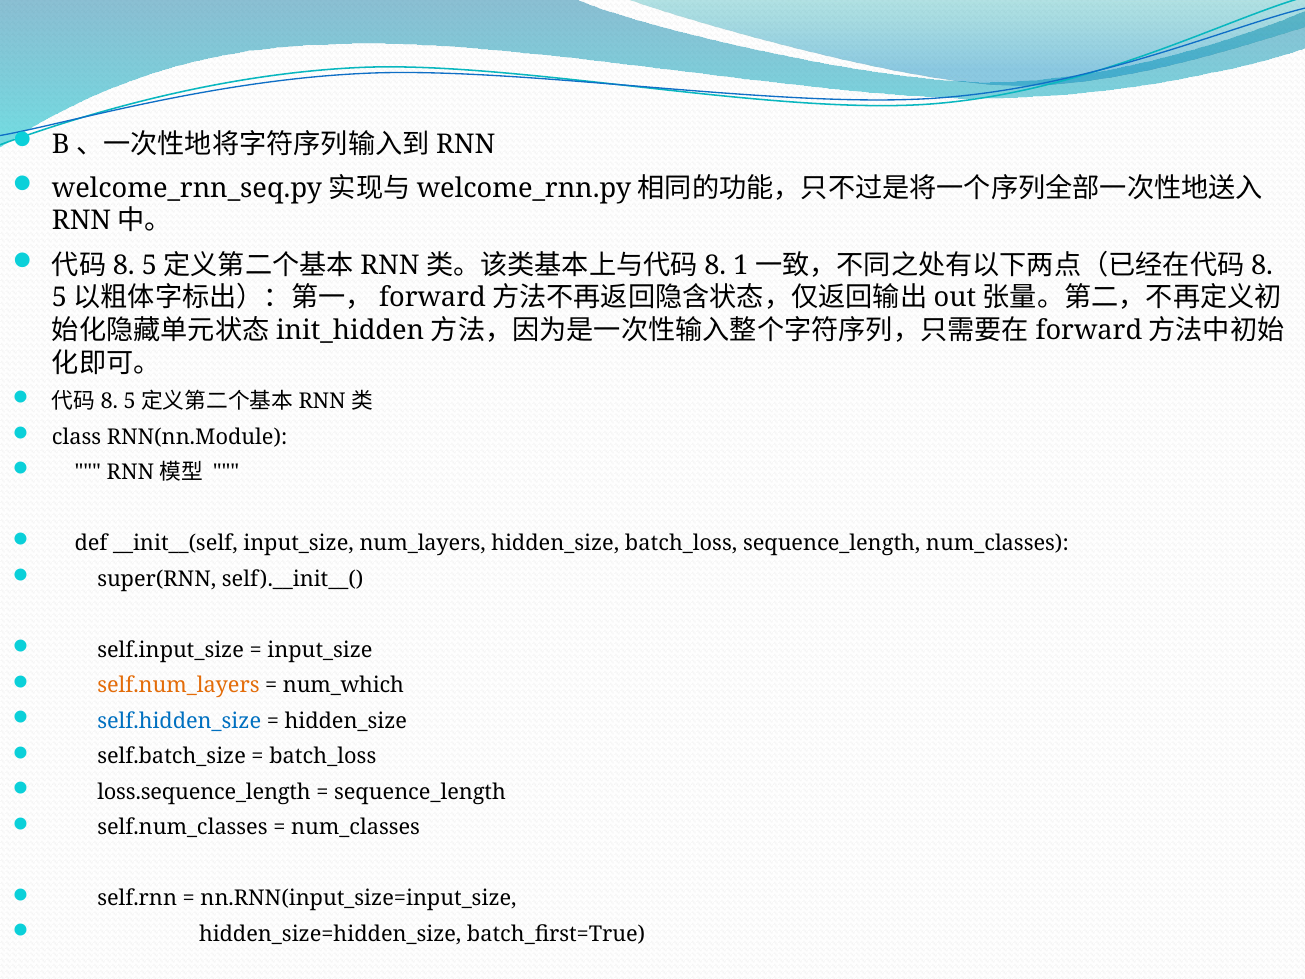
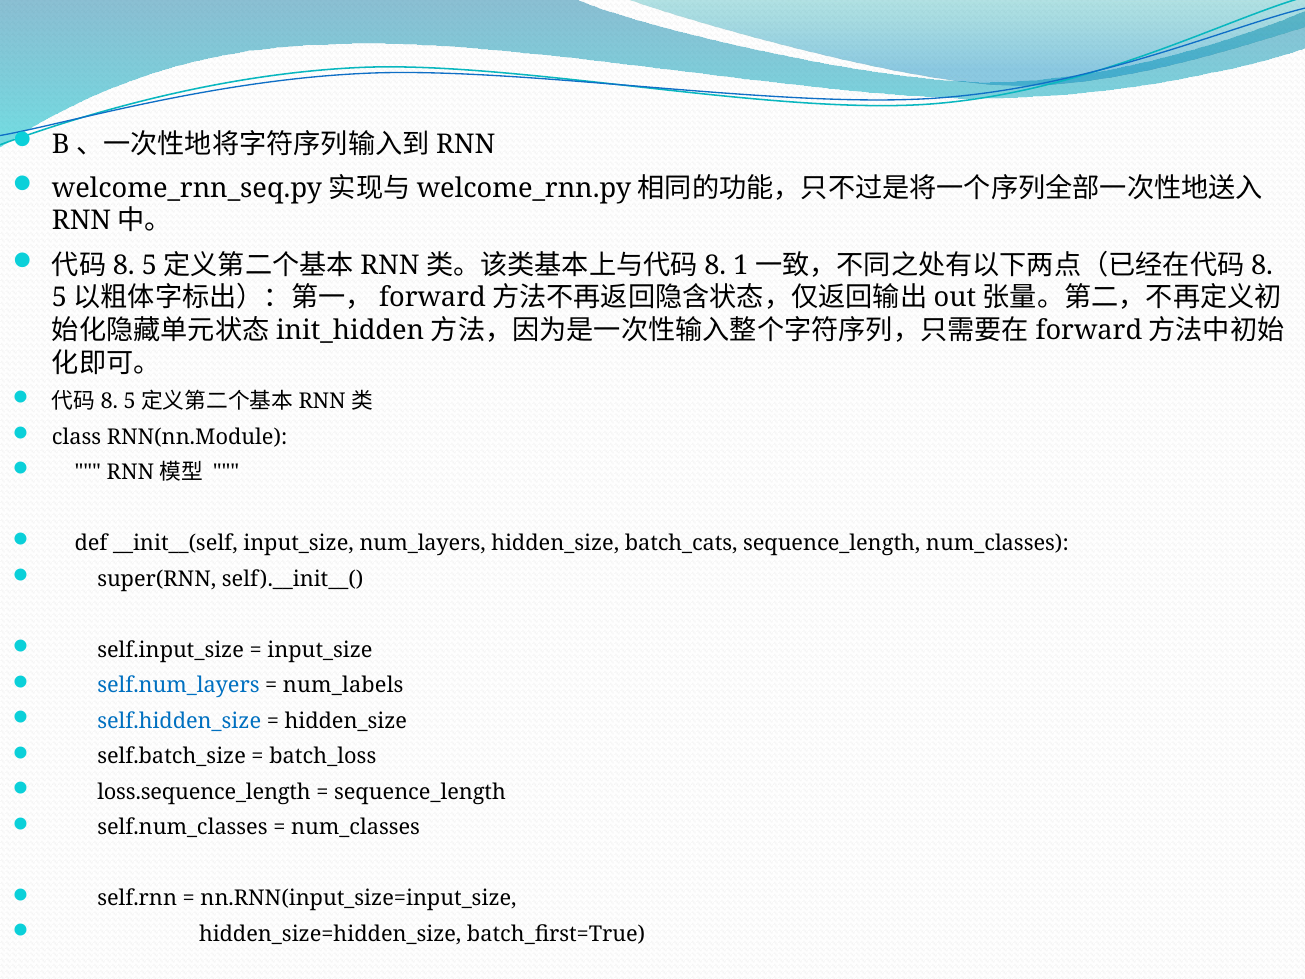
hidden_size batch_loss: batch_loss -> batch_cats
self.num_layers colour: orange -> blue
num_which: num_which -> num_labels
